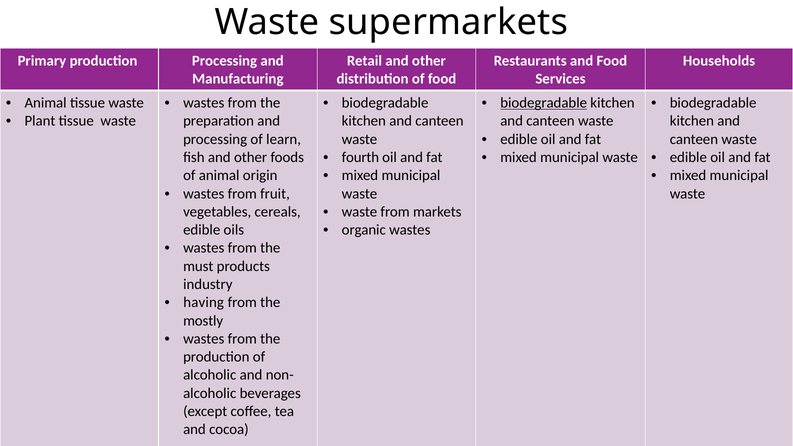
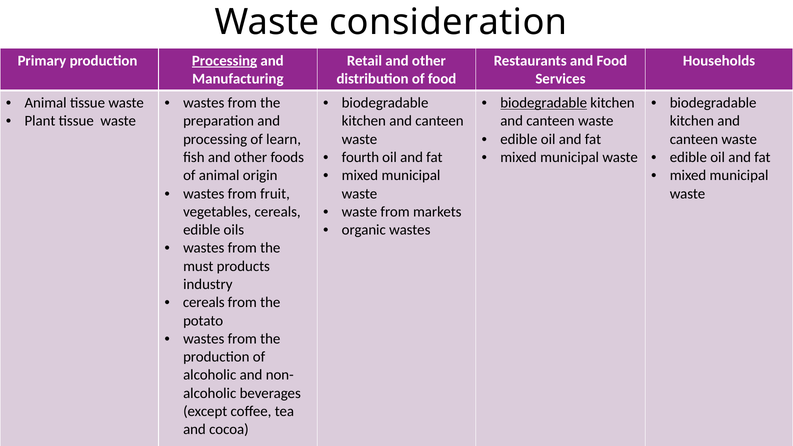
supermarkets: supermarkets -> consideration
Processing at (225, 61) underline: none -> present
having at (204, 303): having -> cereals
mostly: mostly -> potato
